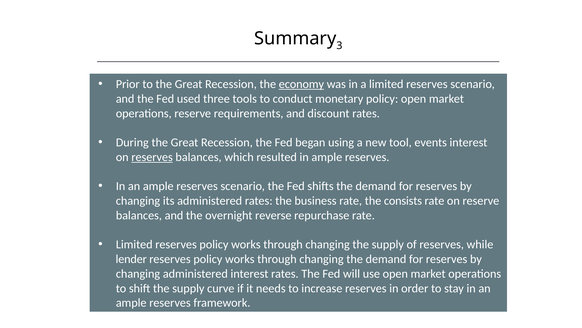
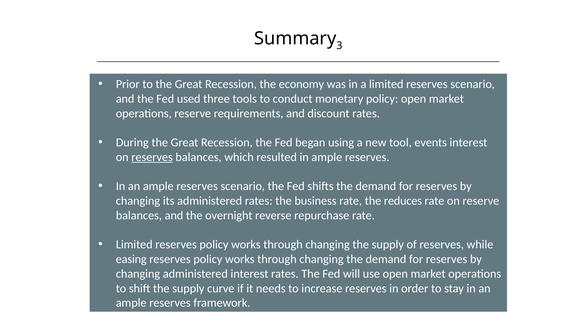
economy underline: present -> none
consists: consists -> reduces
lender: lender -> easing
